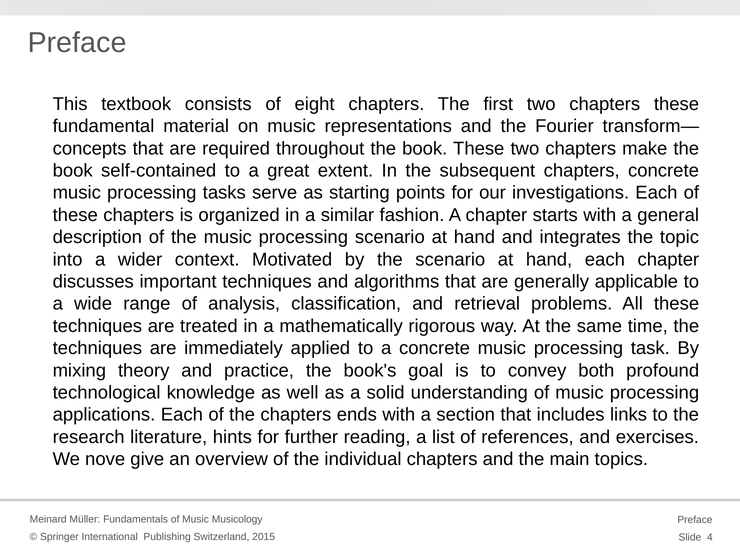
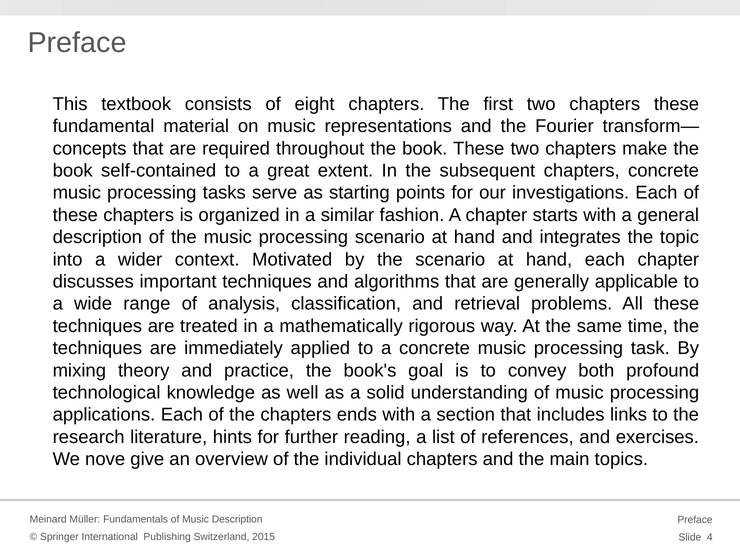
Music Musicology: Musicology -> Description
